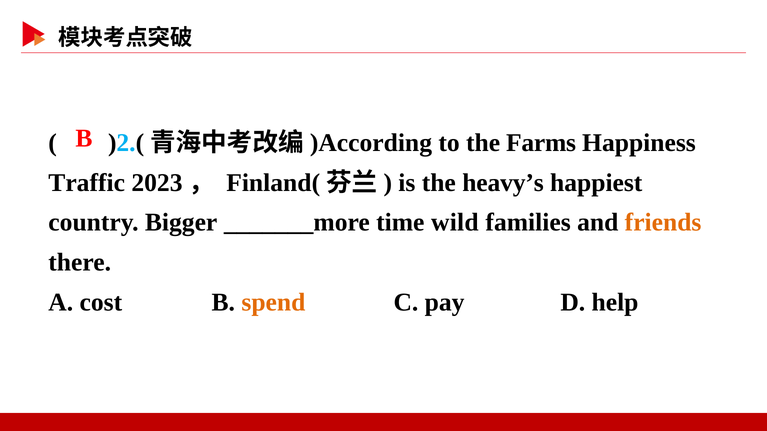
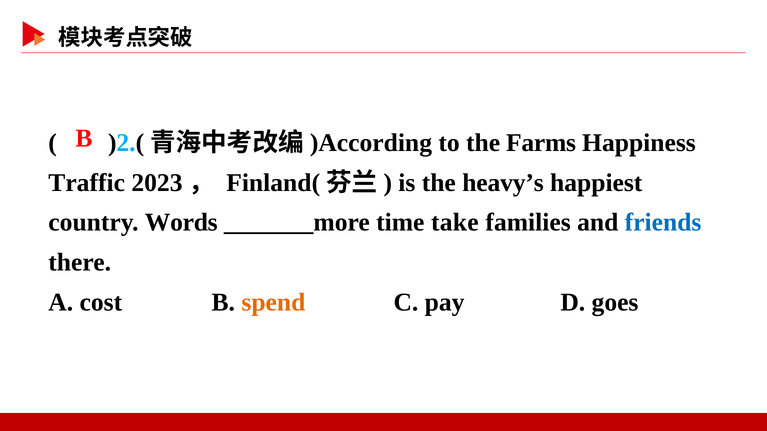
Bigger: Bigger -> Words
wild: wild -> take
friends colour: orange -> blue
help: help -> goes
